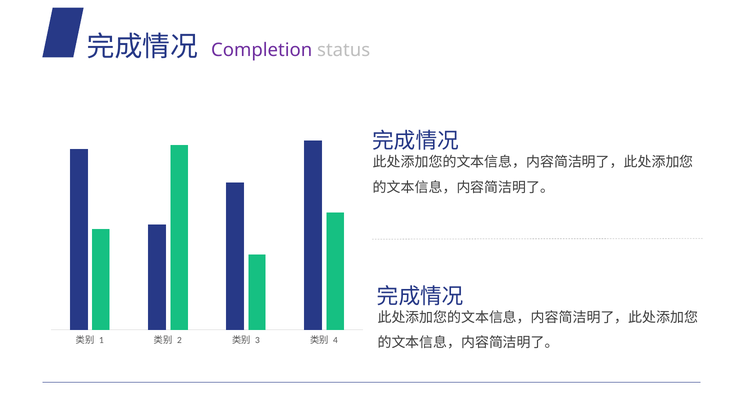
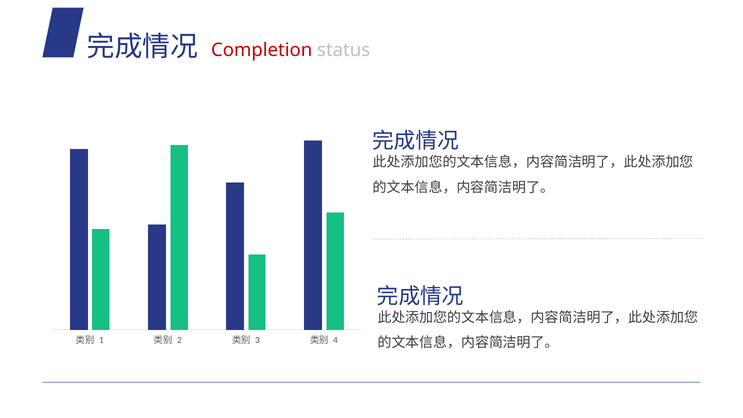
Completion colour: purple -> red
